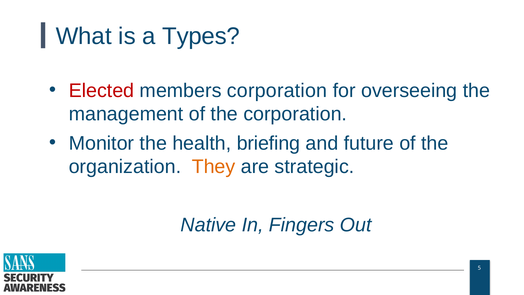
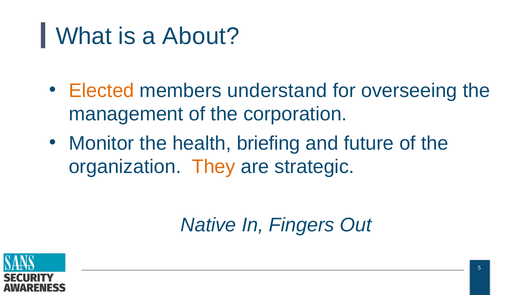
Types: Types -> About
Elected colour: red -> orange
members corporation: corporation -> understand
